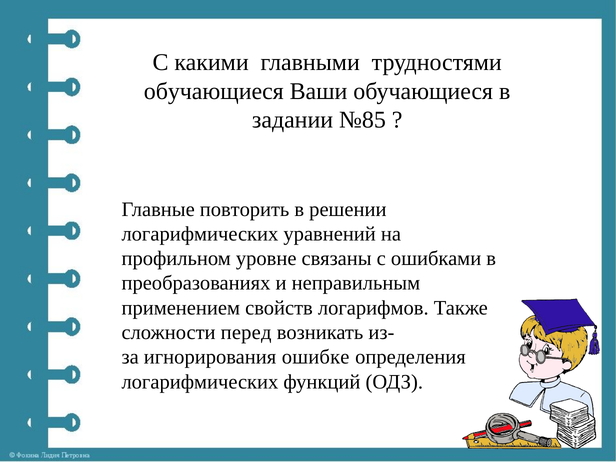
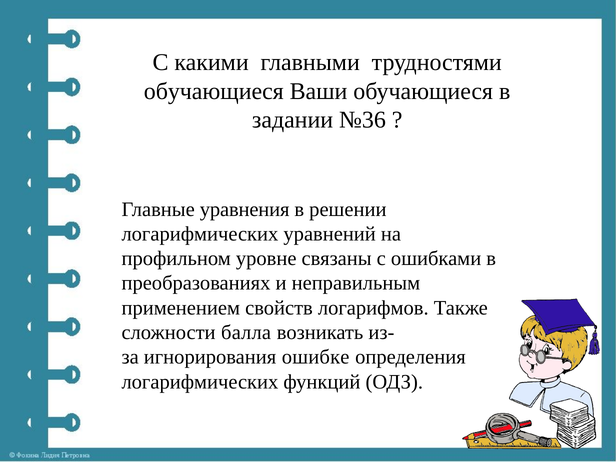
№85: №85 -> №36
повторить: повторить -> уравнения
перед: перед -> балла
